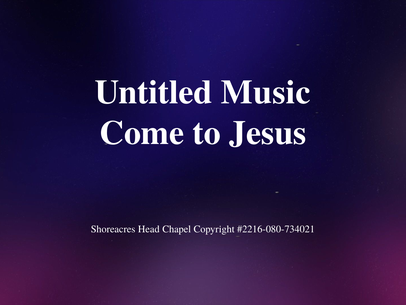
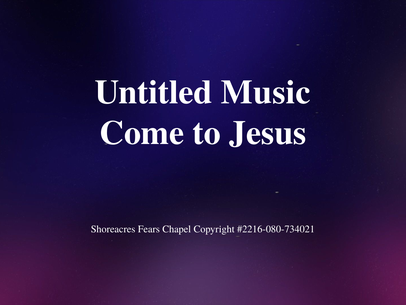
Head: Head -> Fears
